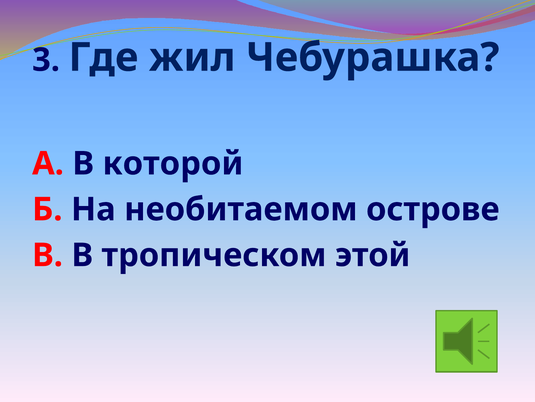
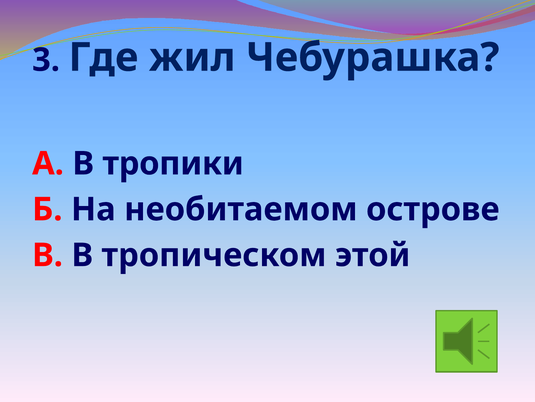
которой: которой -> тропики
